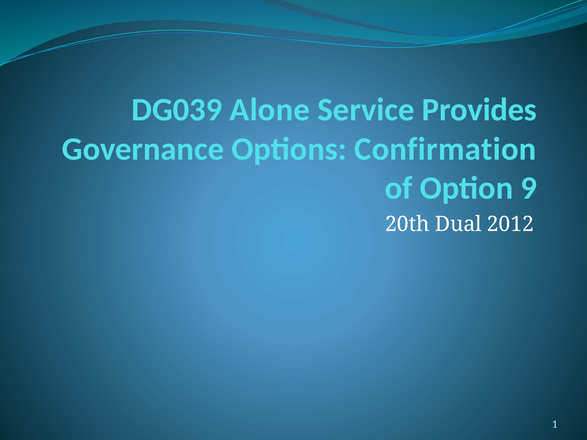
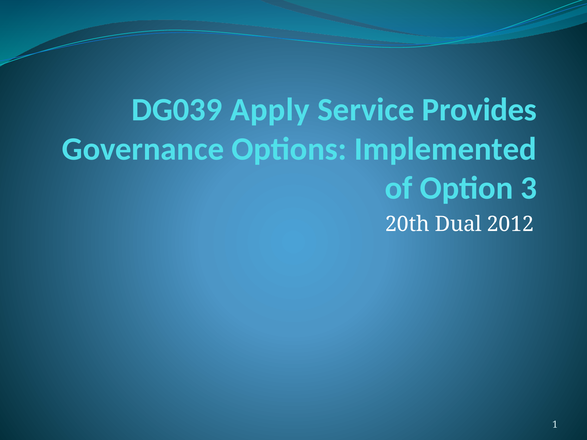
Alone: Alone -> Apply
Confirmation: Confirmation -> Implemented
9: 9 -> 3
